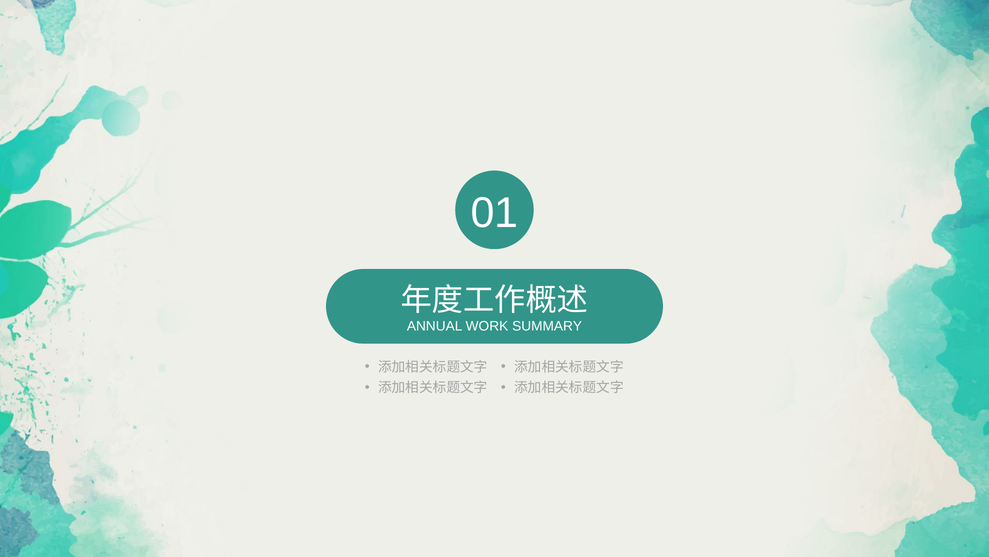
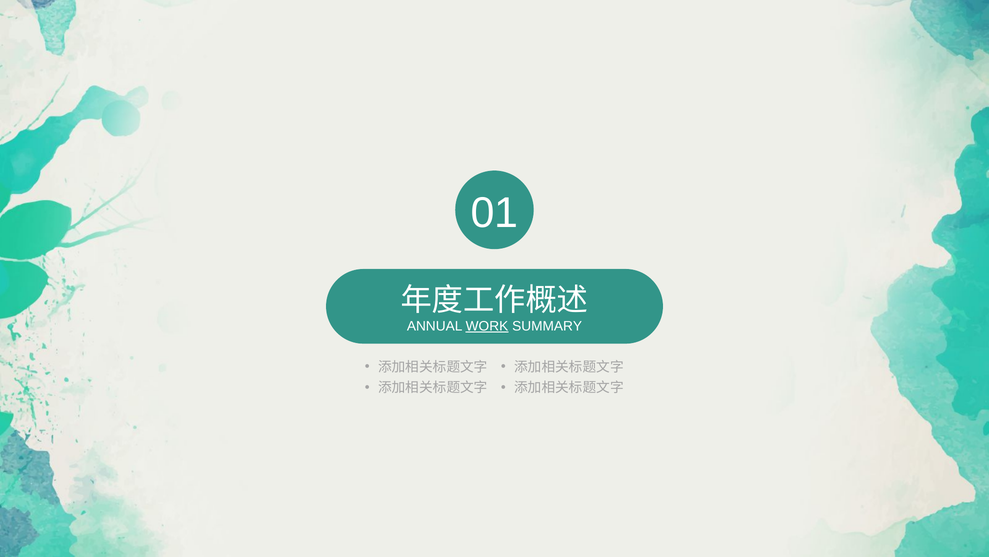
WORK underline: none -> present
